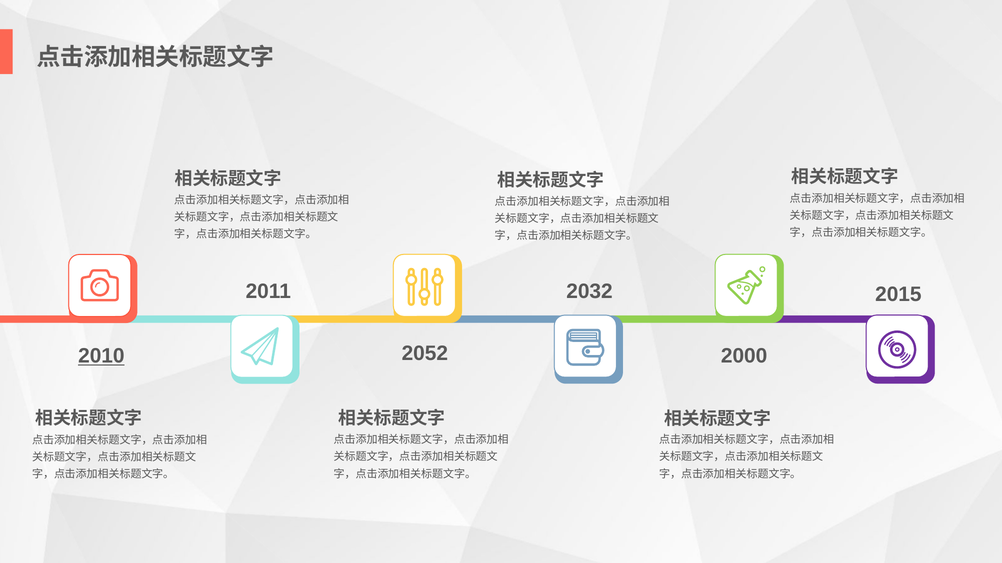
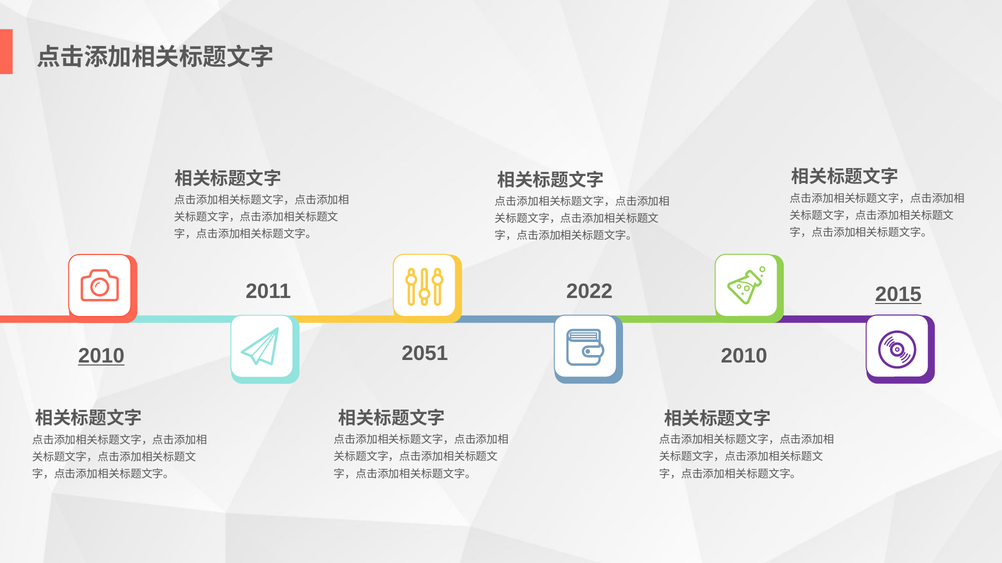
2032: 2032 -> 2022
2015 underline: none -> present
2052: 2052 -> 2051
2000 at (744, 356): 2000 -> 2010
